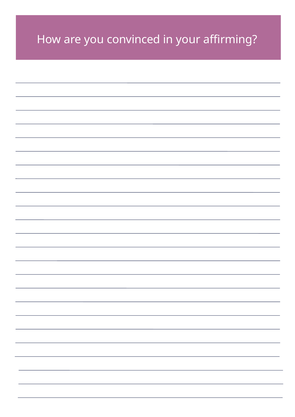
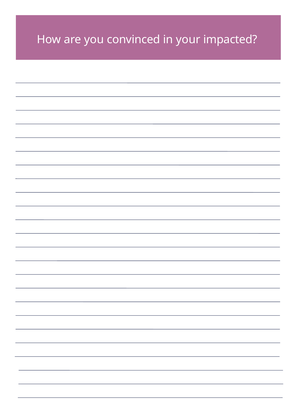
affirming: affirming -> impacted
